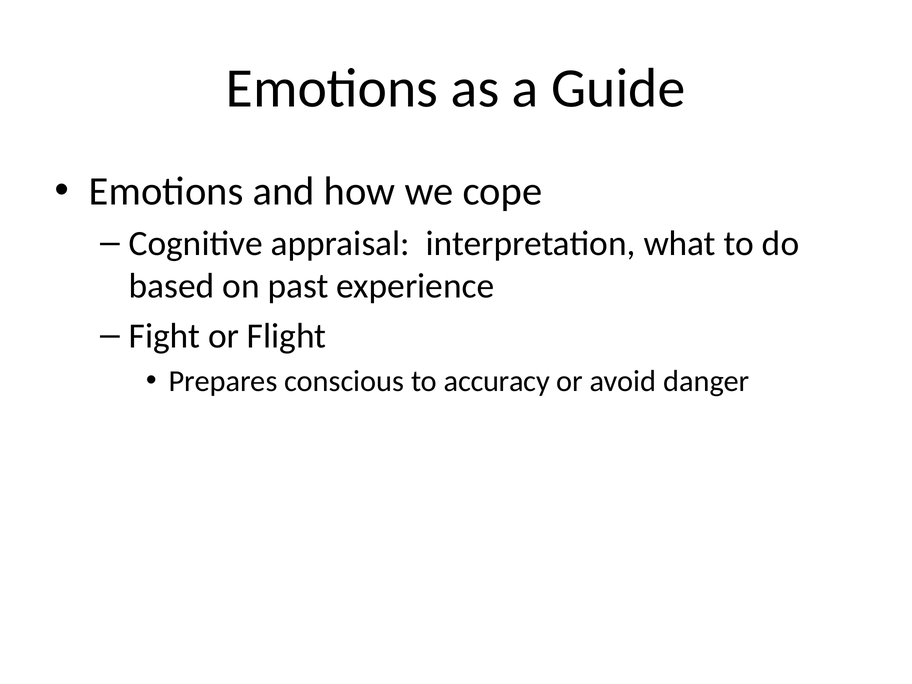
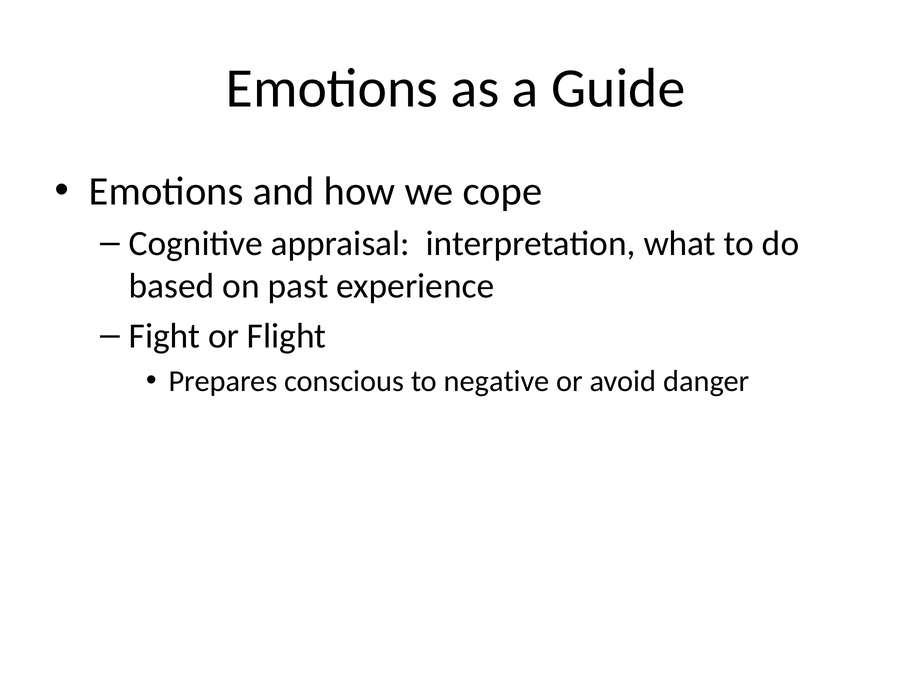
accuracy: accuracy -> negative
